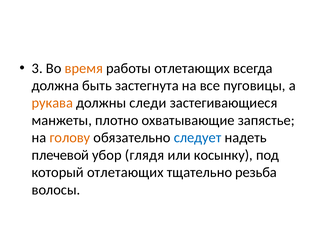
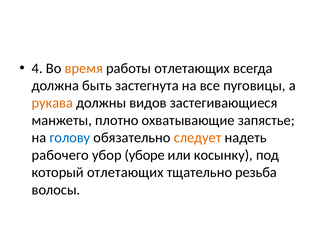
3: 3 -> 4
следи: следи -> видов
голову colour: orange -> blue
следует colour: blue -> orange
плечевой: плечевой -> рабочего
глядя: глядя -> уборе
